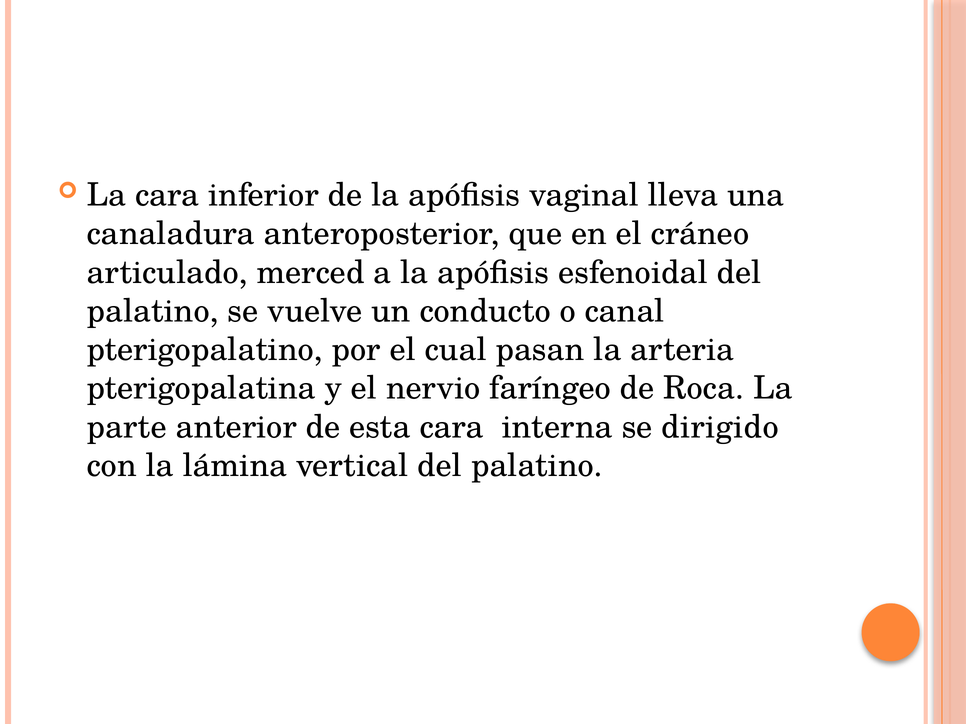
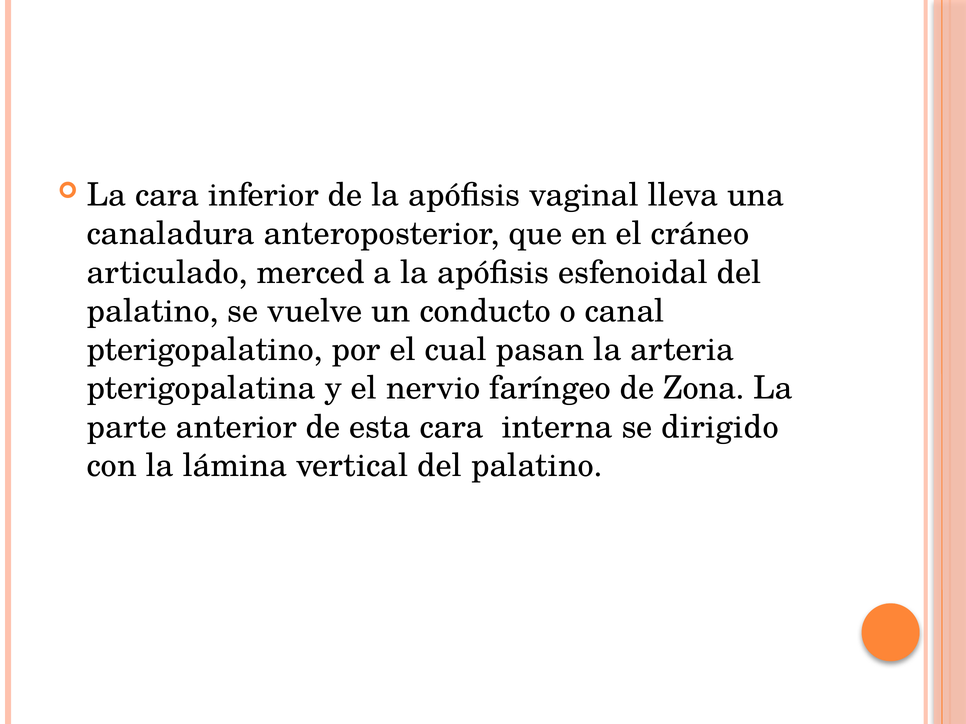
Roca: Roca -> Zona
